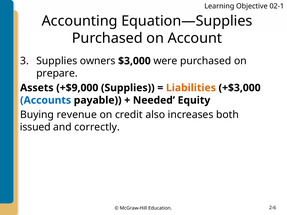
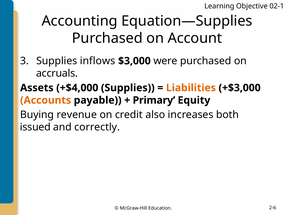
owners: owners -> inflows
prepare: prepare -> accruals
+$9,000: +$9,000 -> +$4,000
Accounts colour: blue -> orange
Needed: Needed -> Primary
